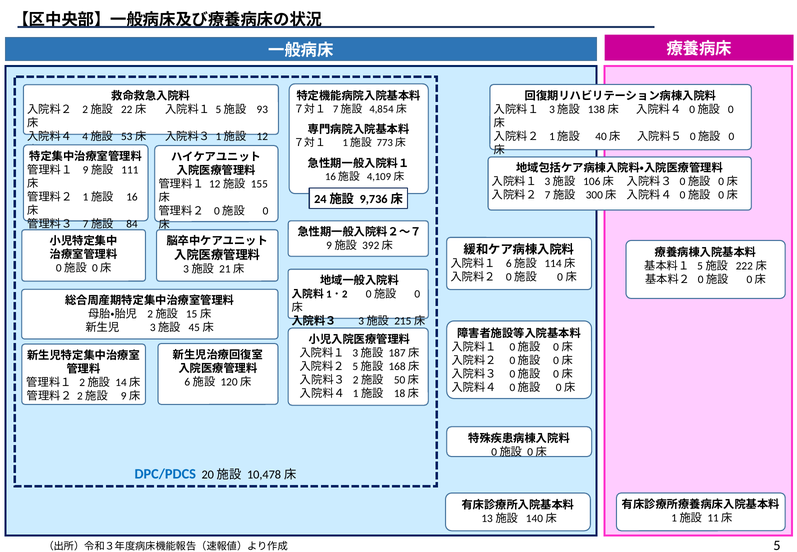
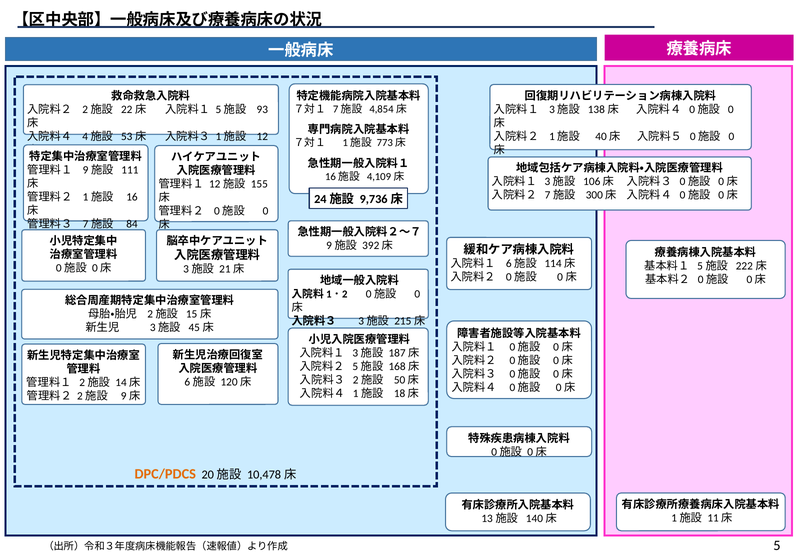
DPC/PDCS colour: blue -> orange
